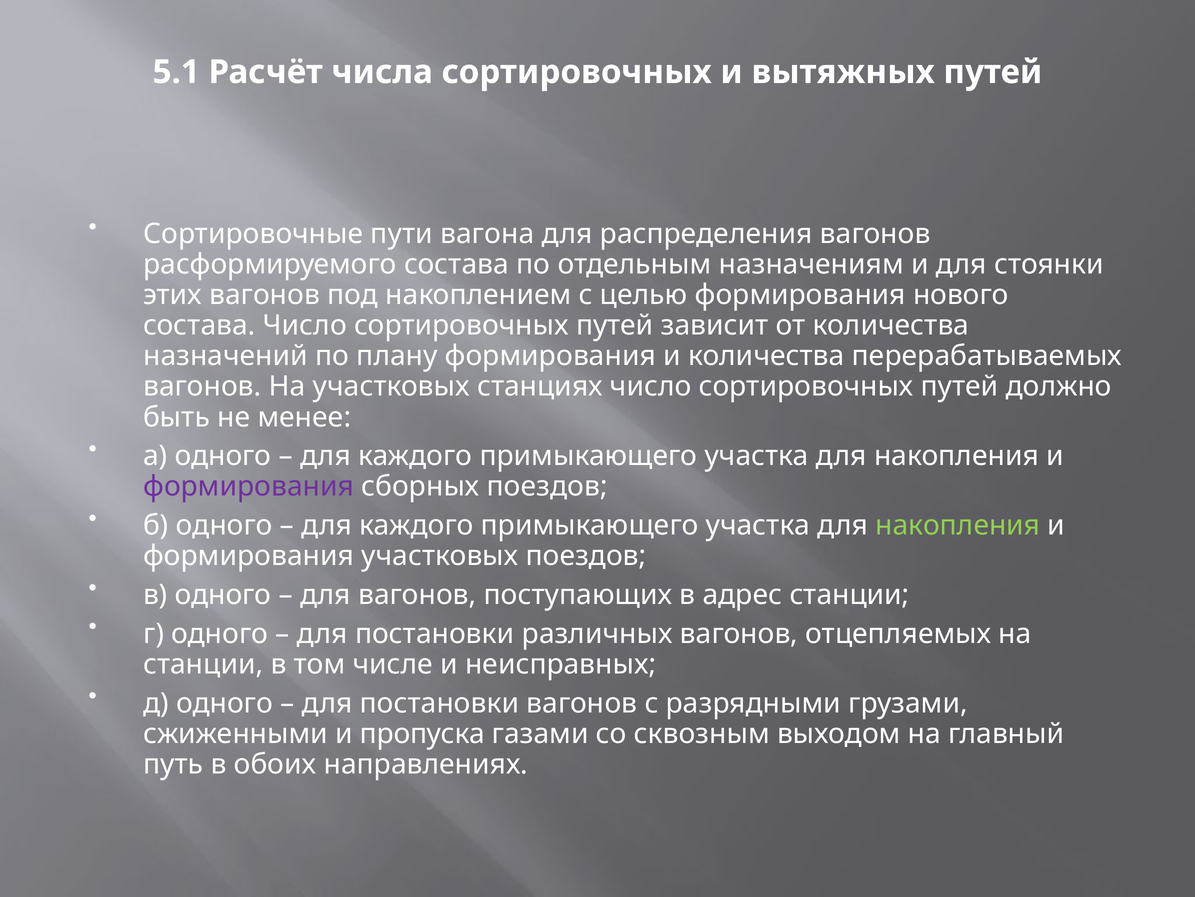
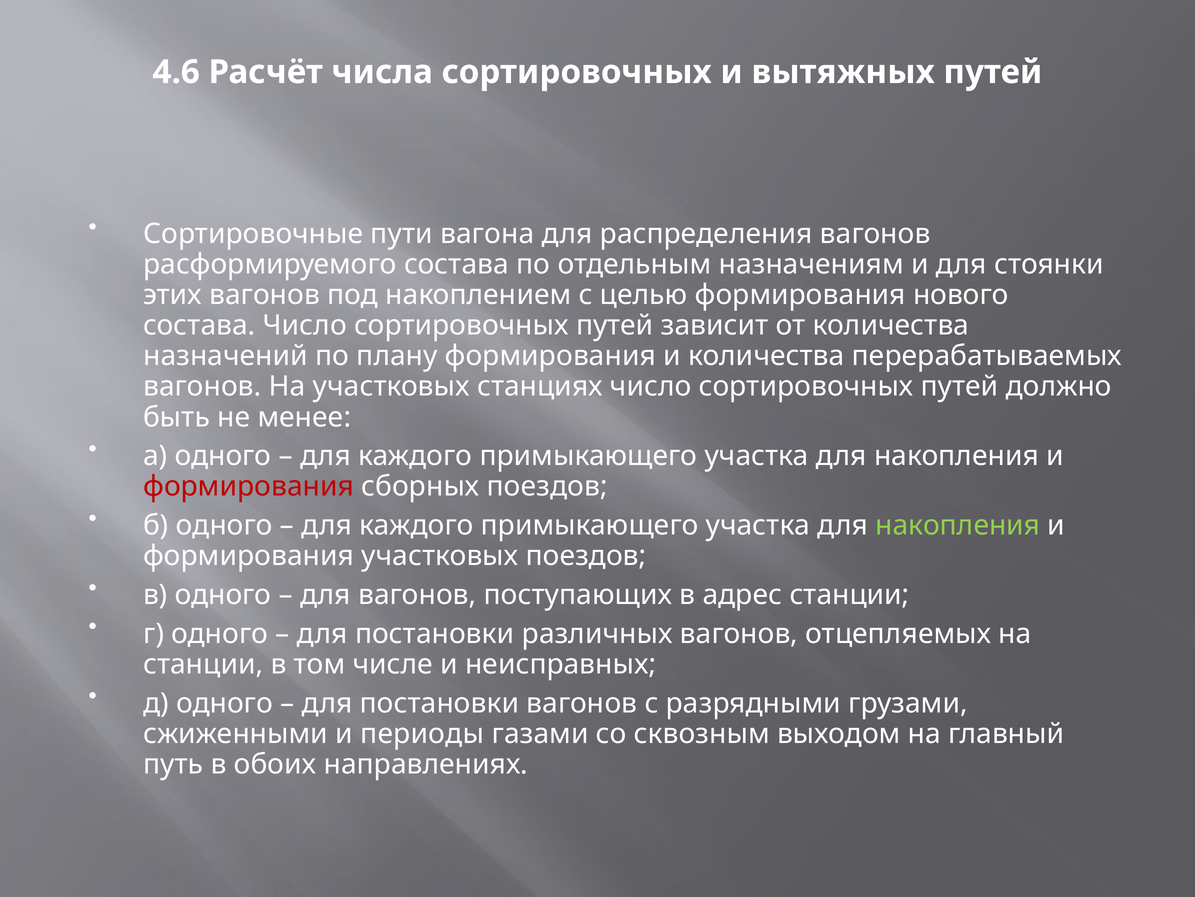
5.1: 5.1 -> 4.6
формирования at (249, 486) colour: purple -> red
пропуска: пропуска -> периоды
